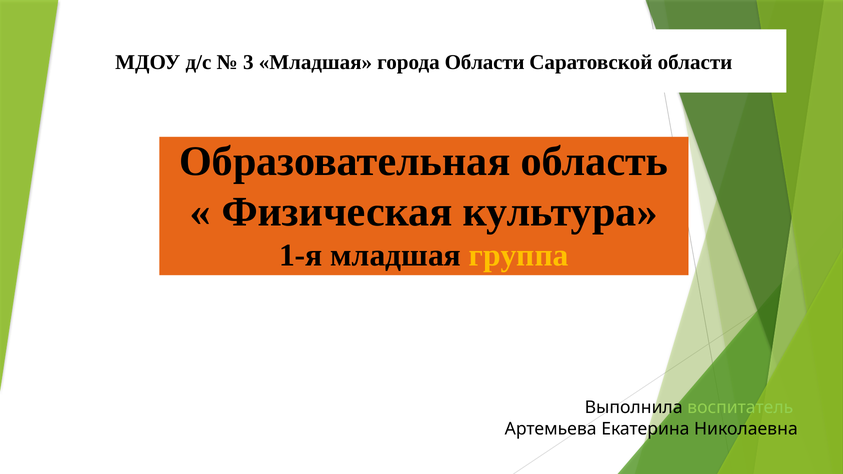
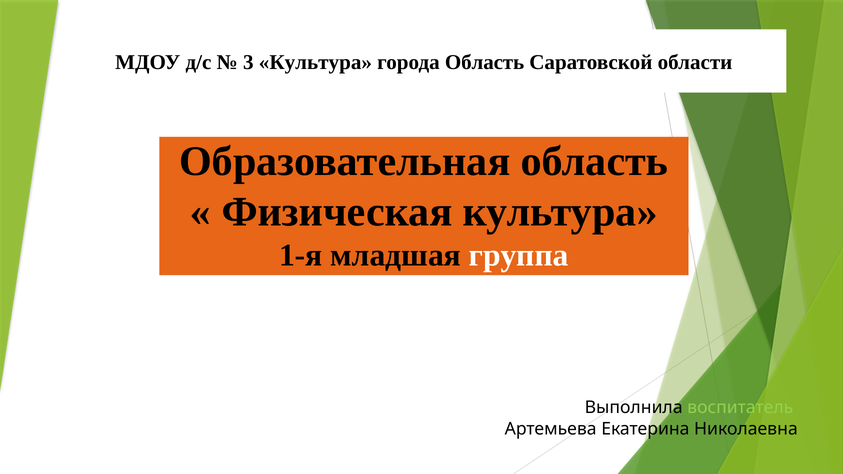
3 Младшая: Младшая -> Культура
города Области: Области -> Область
группа colour: yellow -> white
